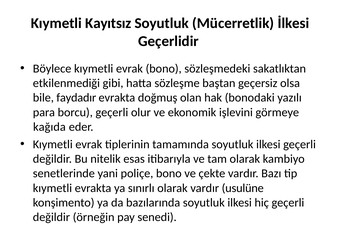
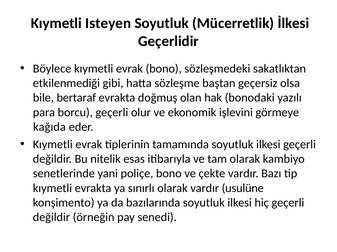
Kayıtsız: Kayıtsız -> Isteyen
faydadır: faydadır -> bertaraf
